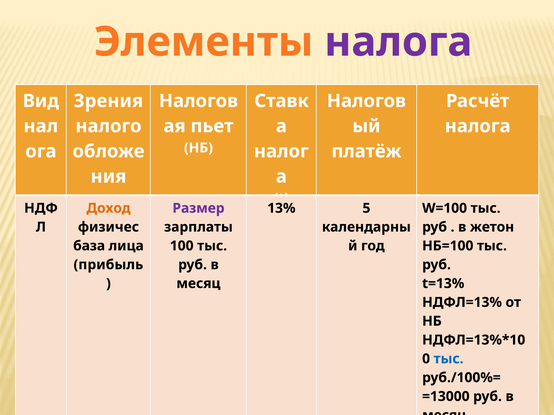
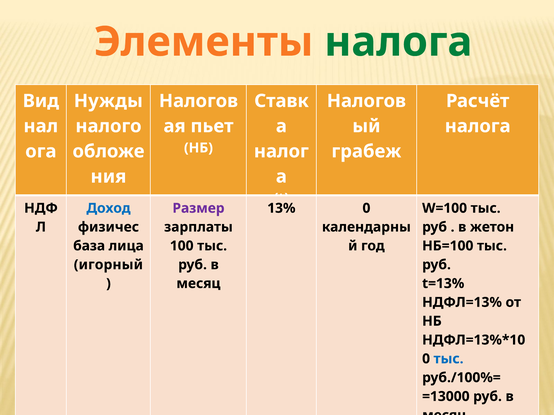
налога at (398, 42) colour: purple -> green
Зрения: Зрения -> Нужды
платёж: платёж -> грабеж
Доход colour: orange -> blue
13% 5: 5 -> 0
прибыль: прибыль -> игорный
